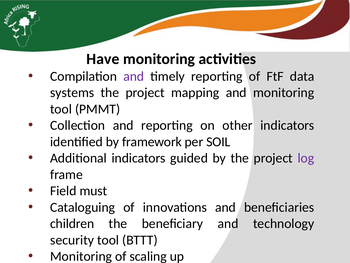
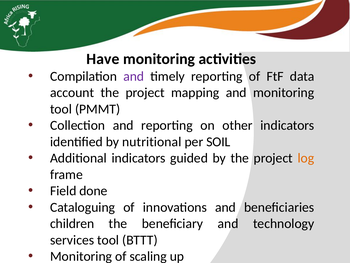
systems: systems -> account
framework: framework -> nutritional
log colour: purple -> orange
must: must -> done
security: security -> services
